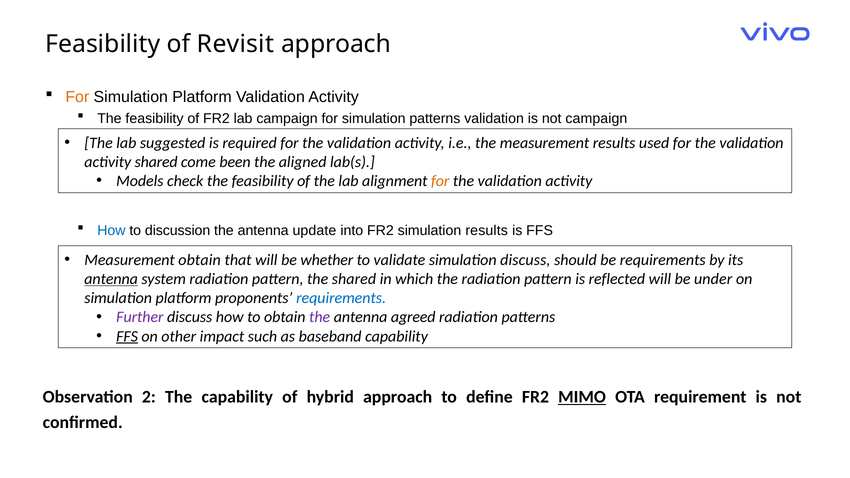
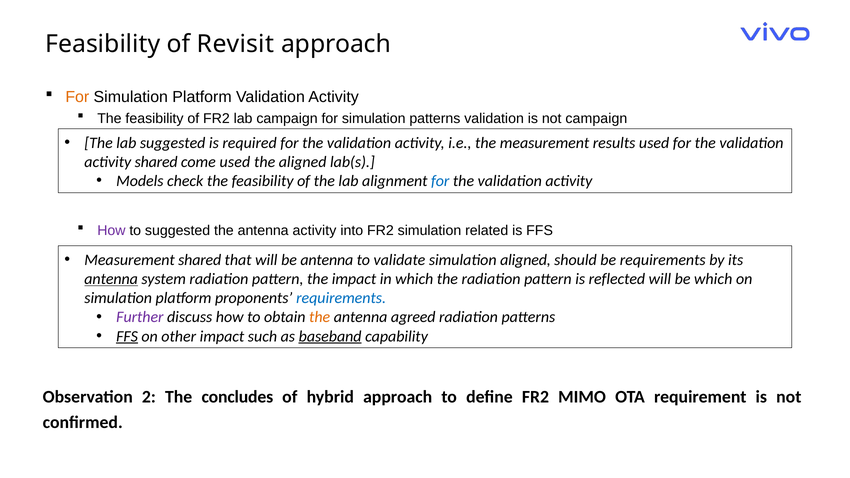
come been: been -> used
for at (440, 181) colour: orange -> blue
How at (111, 231) colour: blue -> purple
to discussion: discussion -> suggested
antenna update: update -> activity
simulation results: results -> related
Measurement obtain: obtain -> shared
be whether: whether -> antenna
simulation discuss: discuss -> aligned
the shared: shared -> impact
be under: under -> which
the at (320, 317) colour: purple -> orange
baseband underline: none -> present
The capability: capability -> concludes
MIMO underline: present -> none
